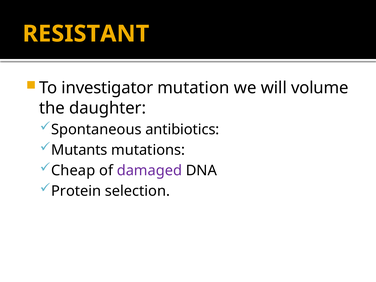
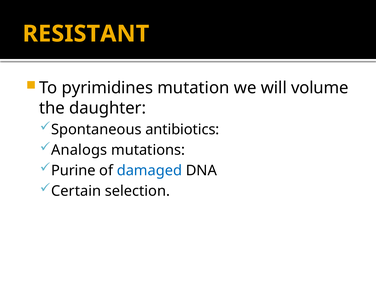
investigator: investigator -> pyrimidines
Mutants: Mutants -> Analogs
Cheap: Cheap -> Purine
damaged colour: purple -> blue
Protein: Protein -> Certain
